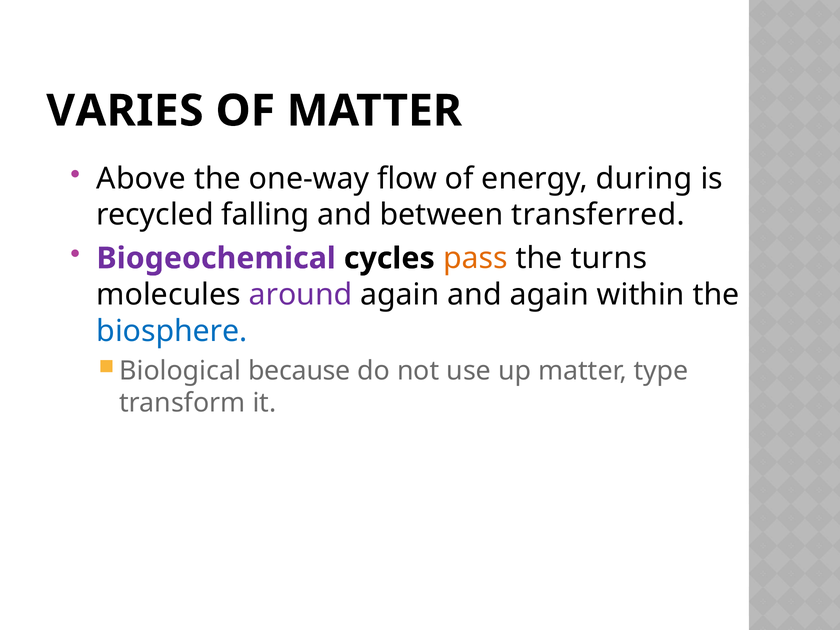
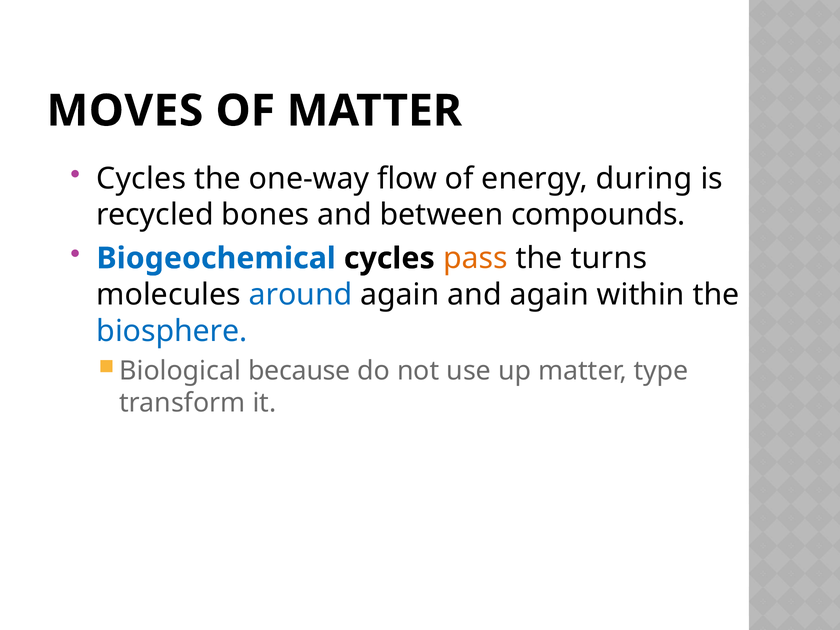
VARIES: VARIES -> MOVES
Above at (141, 179): Above -> Cycles
falling: falling -> bones
transferred: transferred -> compounds
Biogeochemical colour: purple -> blue
around colour: purple -> blue
